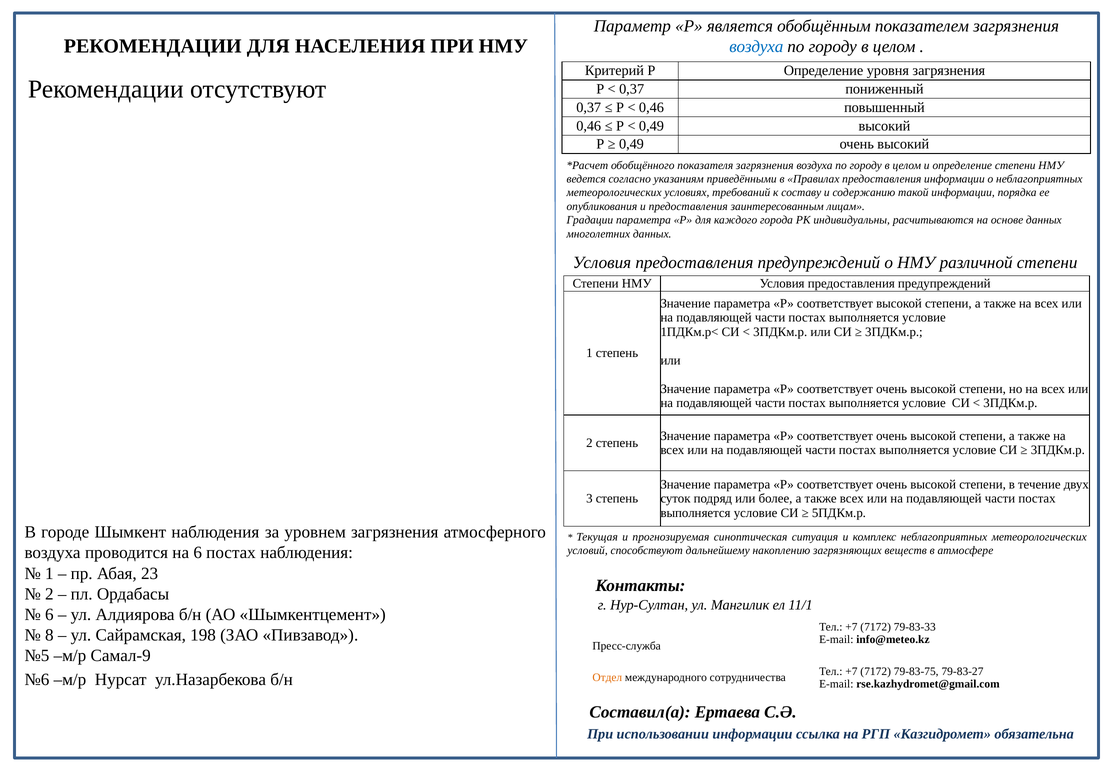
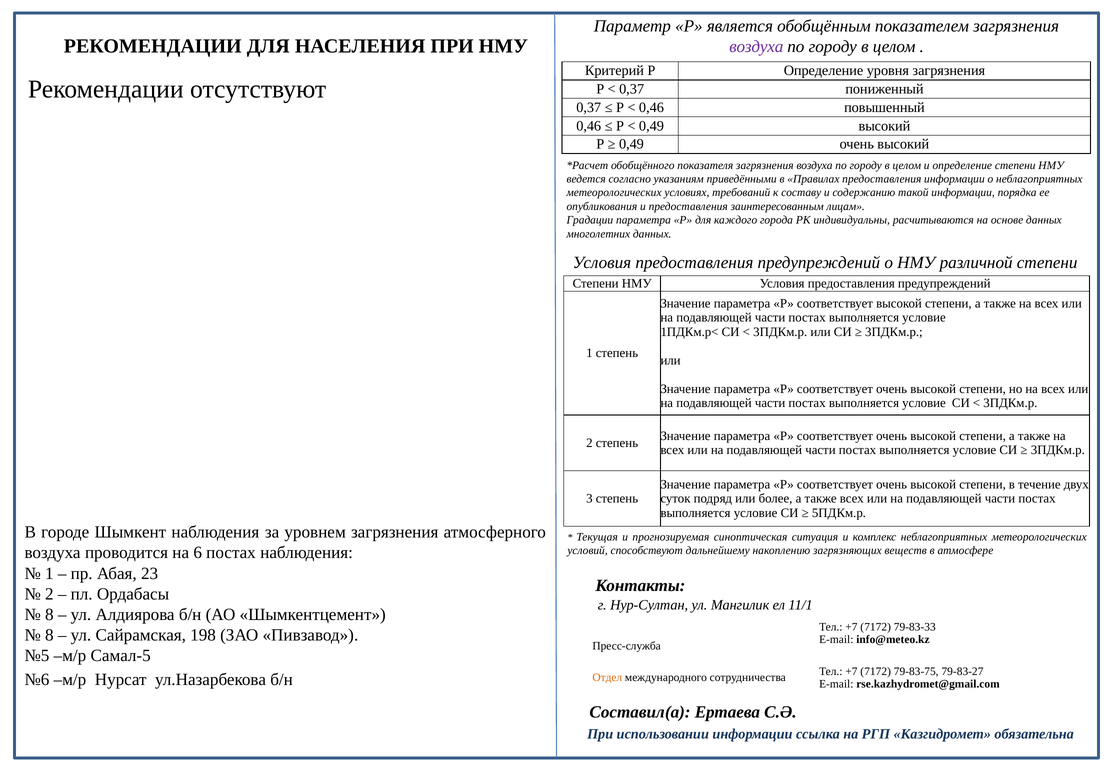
воздуха at (756, 47) colour: blue -> purple
6 at (49, 614): 6 -> 8
Самал-9: Самал-9 -> Самал-5
